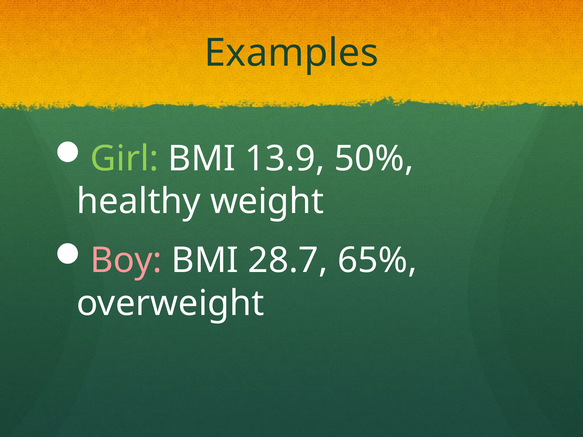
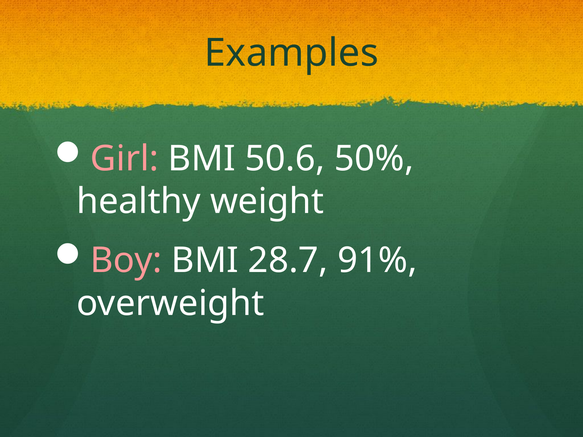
Girl colour: light green -> pink
13.9: 13.9 -> 50.6
65%: 65% -> 91%
